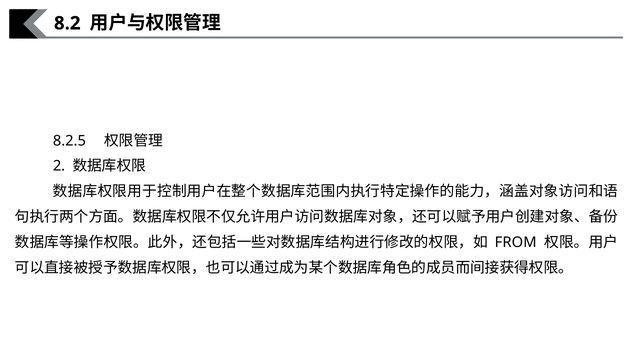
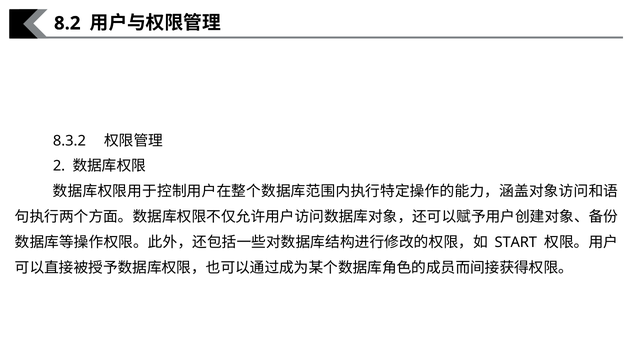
8.2.5: 8.2.5 -> 8.3.2
FROM: FROM -> START
